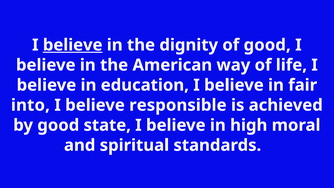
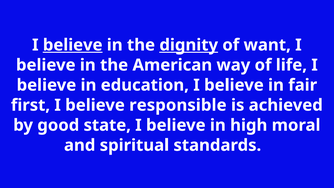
dignity underline: none -> present
of good: good -> want
into: into -> first
